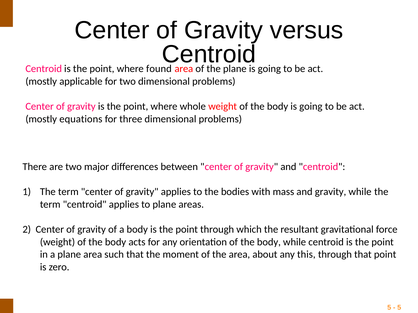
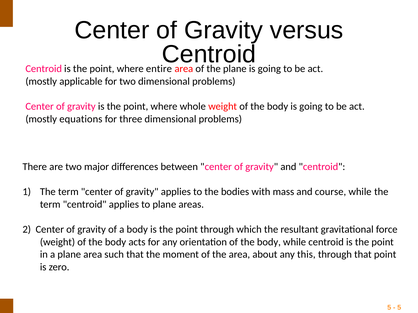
found: found -> entire
and gravity: gravity -> course
